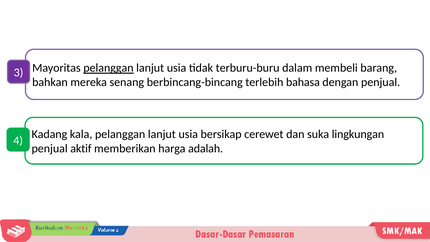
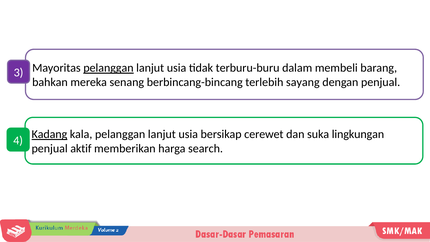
bahasa: bahasa -> sayang
Kadang underline: none -> present
adalah: adalah -> search
